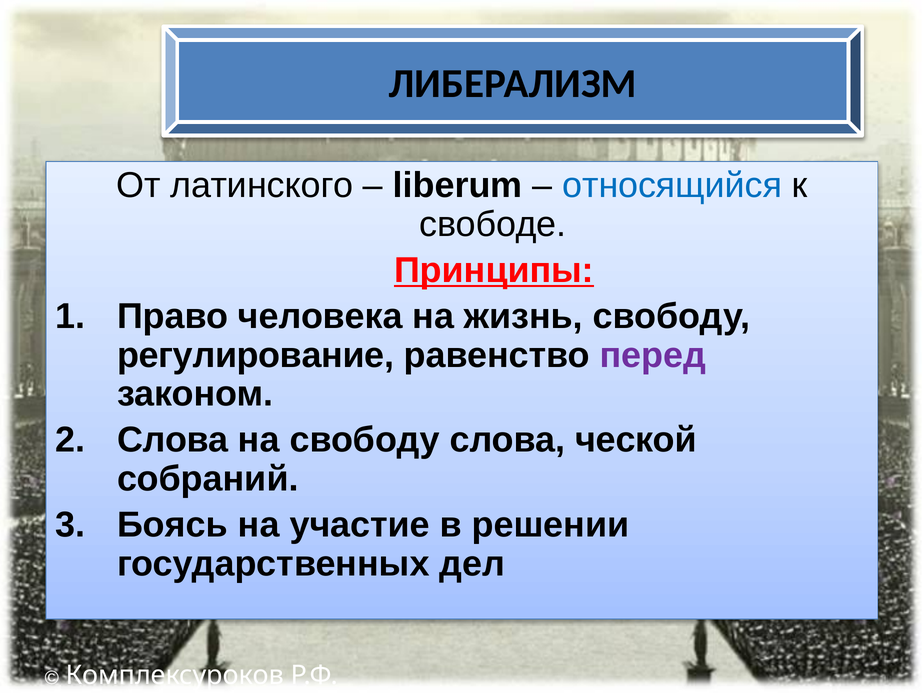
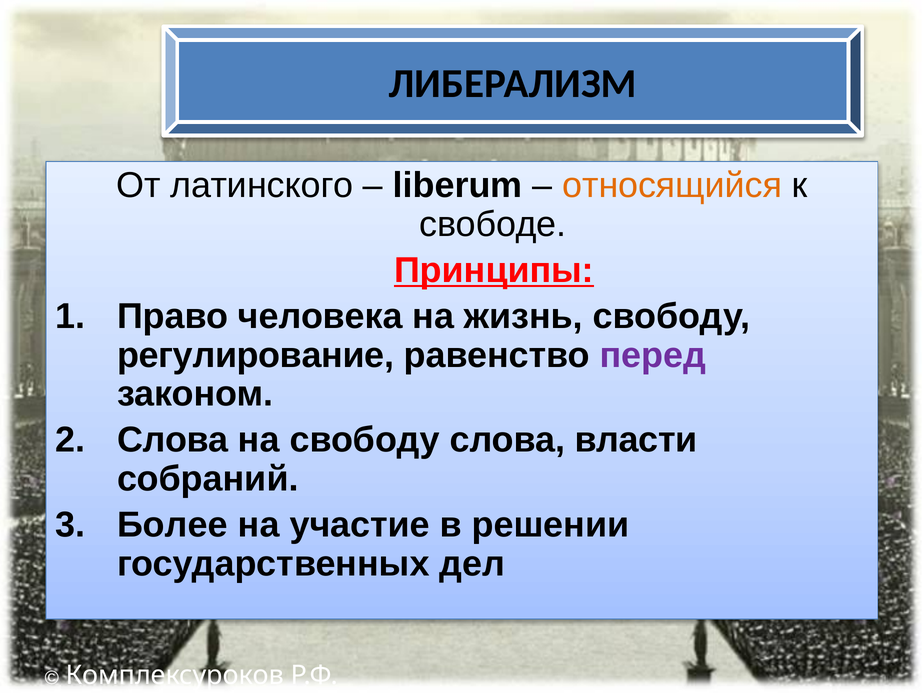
относящийся colour: blue -> orange
ческой: ческой -> власти
Боясь: Боясь -> Более
